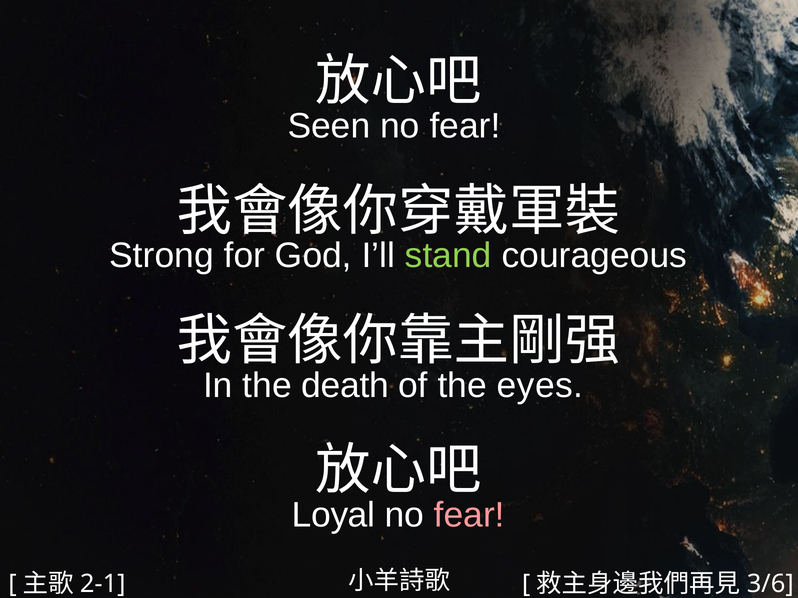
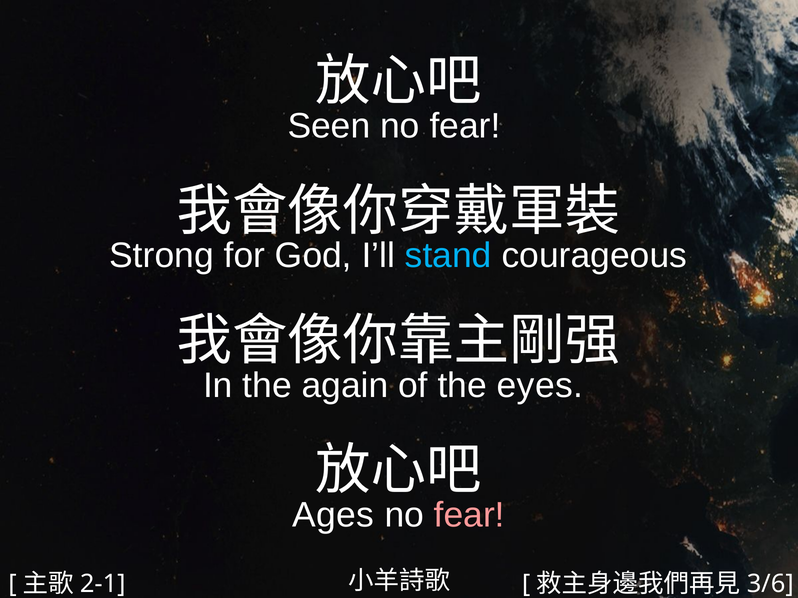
stand colour: light green -> light blue
death: death -> again
Loyal: Loyal -> Ages
